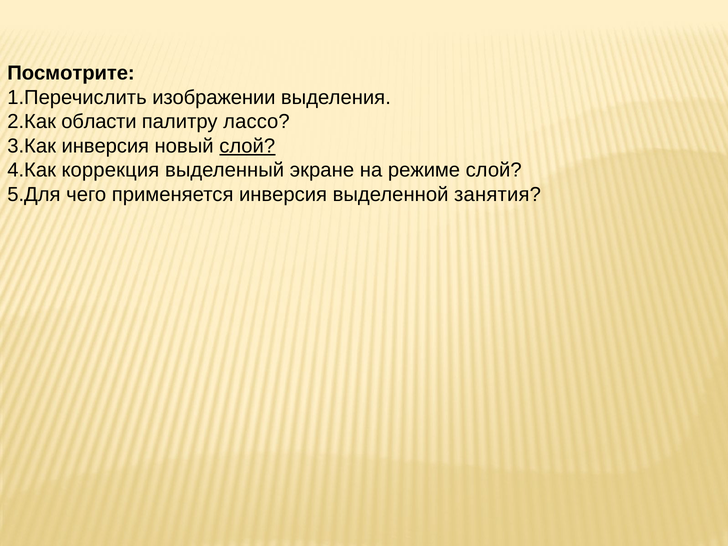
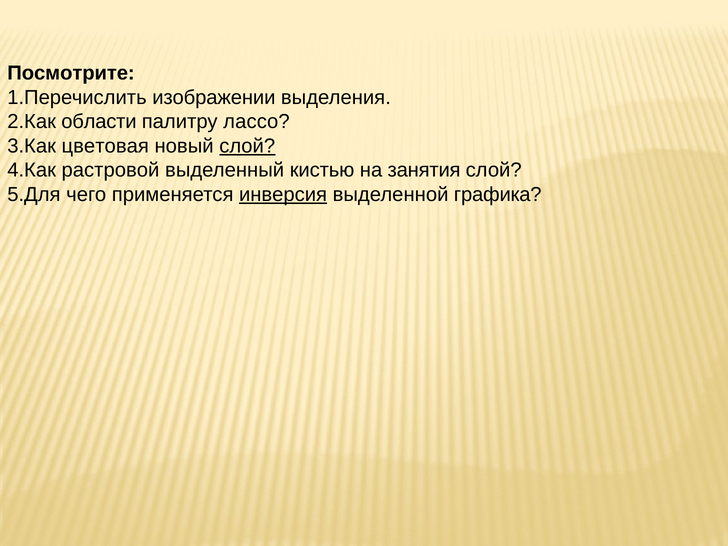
инверсия at (105, 146): инверсия -> цветовая
коррекция: коррекция -> растровой
экране: экране -> кистью
режиме: режиме -> занятия
инверсия at (283, 195) underline: none -> present
занятия: занятия -> графика
